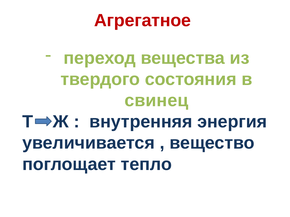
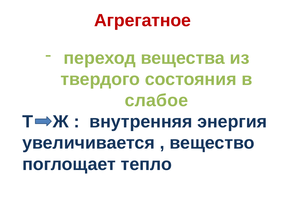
свинец: свинец -> слабое
